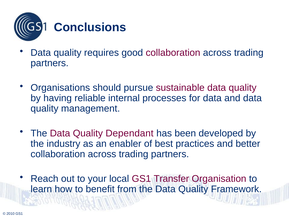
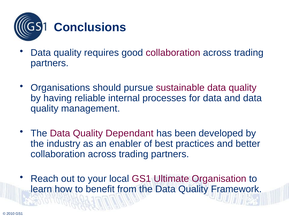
Transfer: Transfer -> Ultimate
